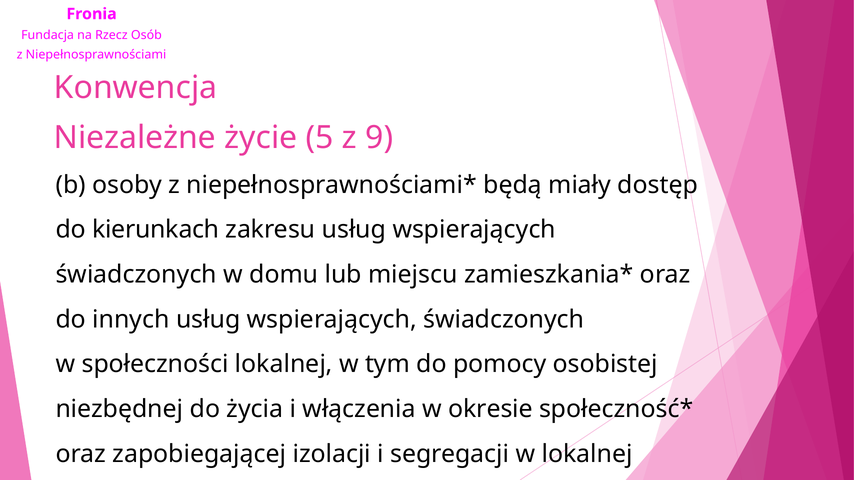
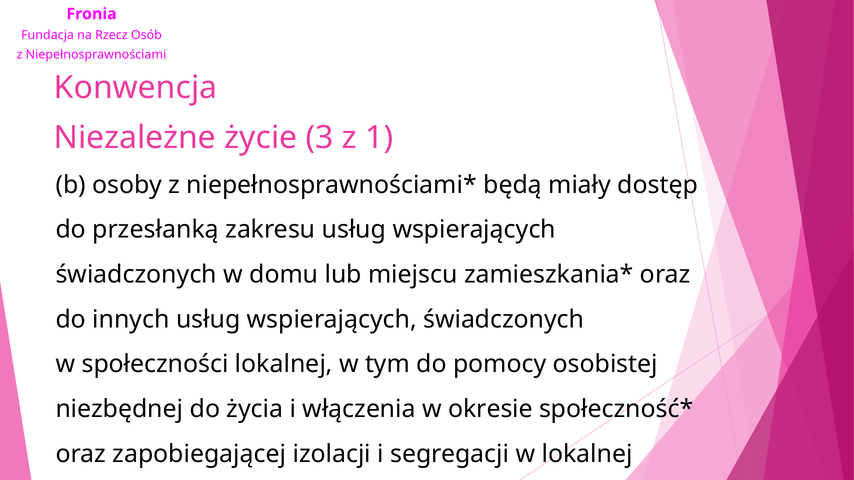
5: 5 -> 3
9: 9 -> 1
kierunkach: kierunkach -> przesłanką
